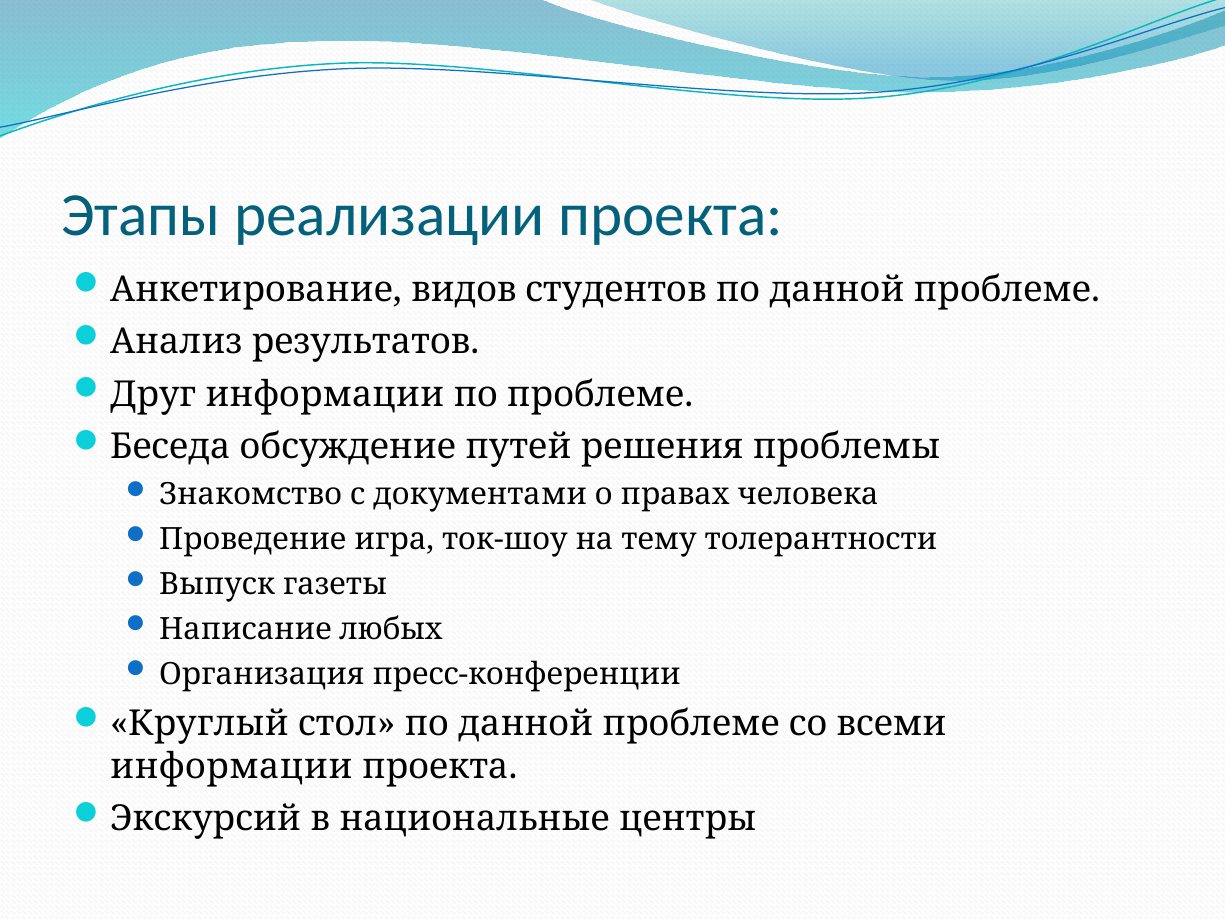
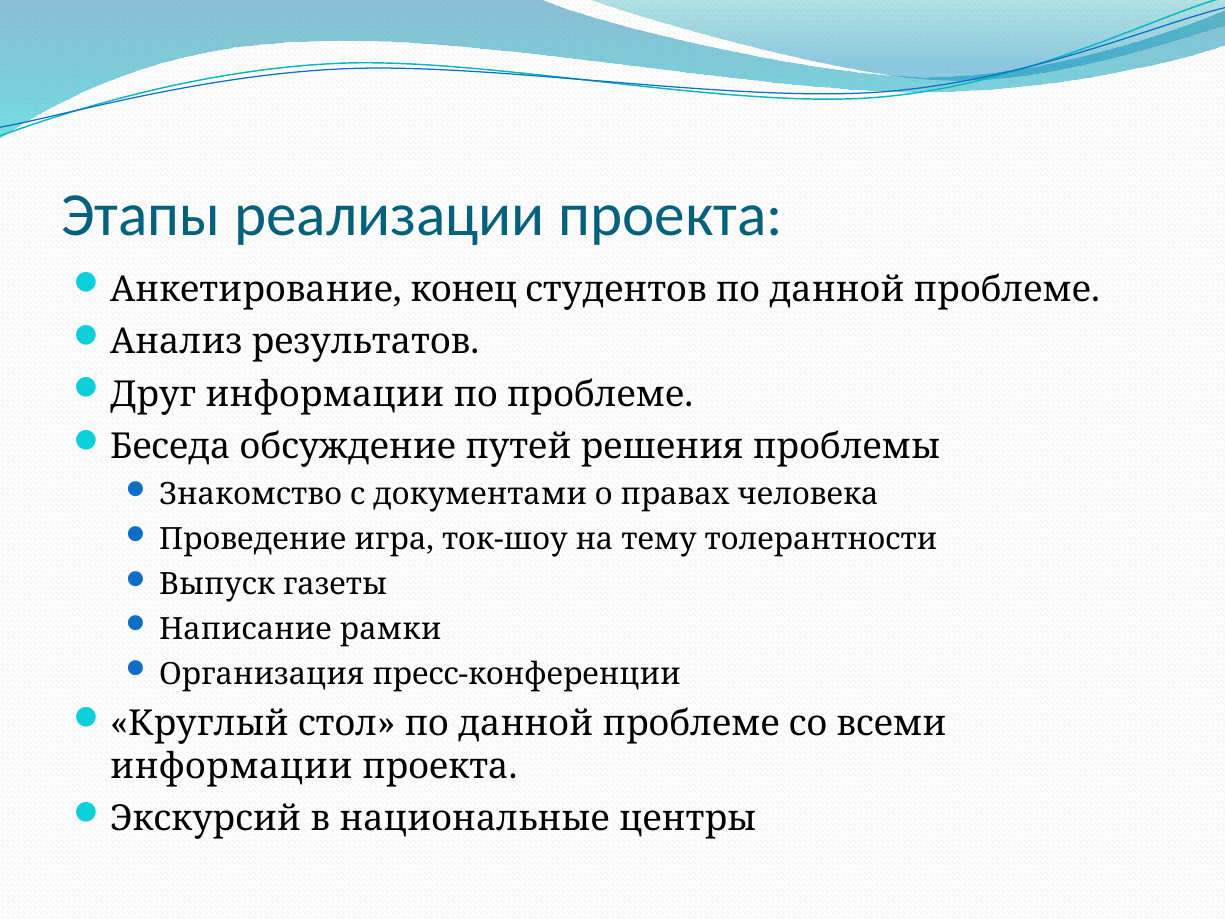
видов: видов -> конец
любых: любых -> рамки
